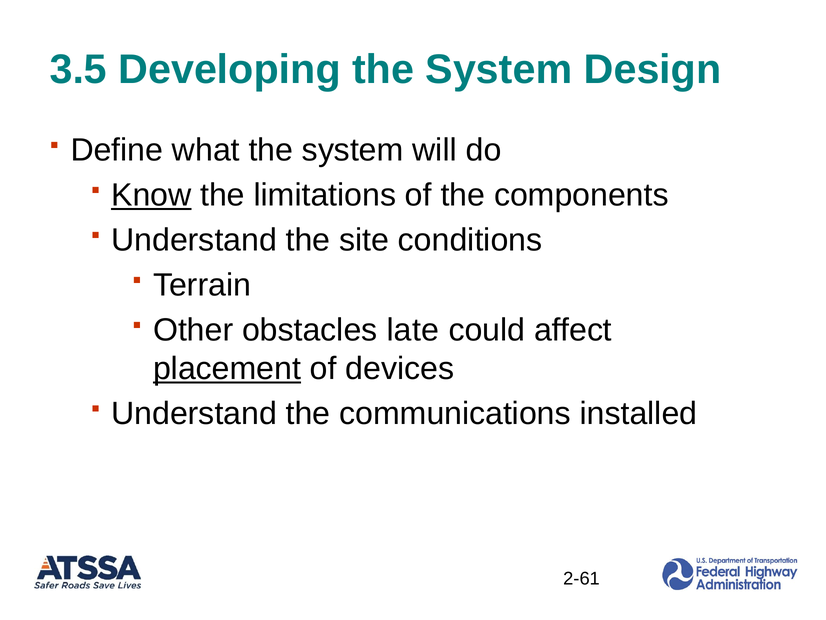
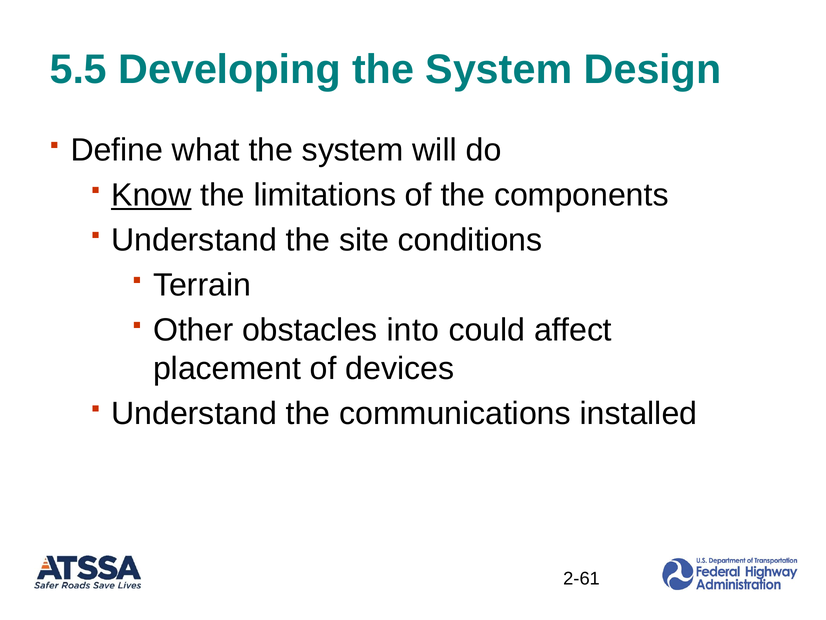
3.5: 3.5 -> 5.5
late: late -> into
placement underline: present -> none
